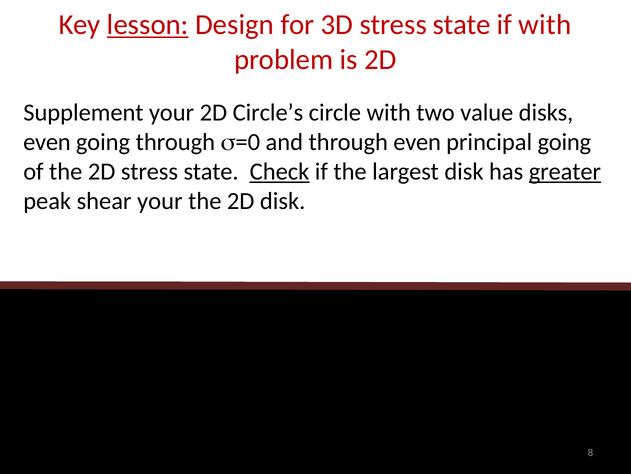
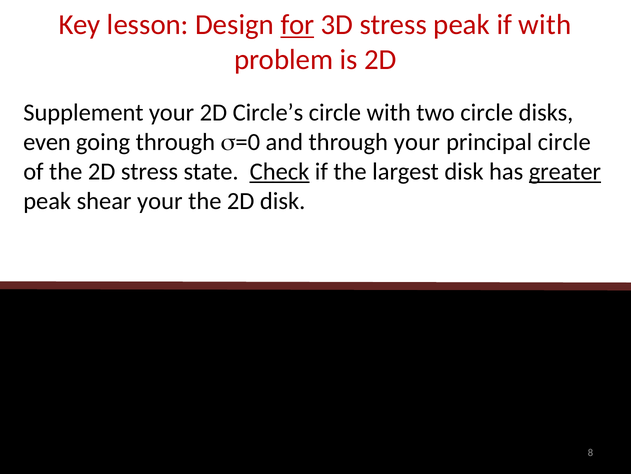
lesson underline: present -> none
for underline: none -> present
3D stress state: state -> peak
two value: value -> circle
through even: even -> your
principal going: going -> circle
